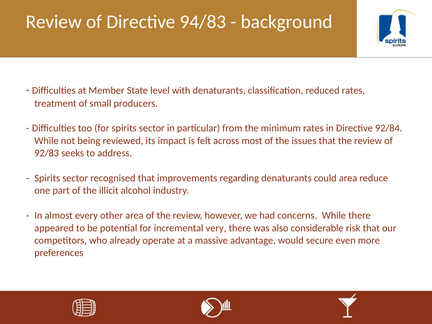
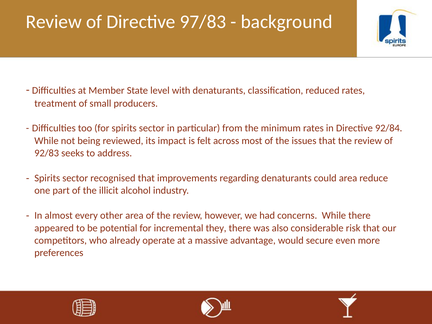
94/83: 94/83 -> 97/83
very: very -> they
